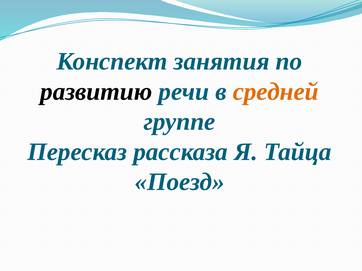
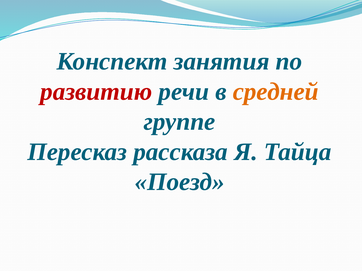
развитию colour: black -> red
